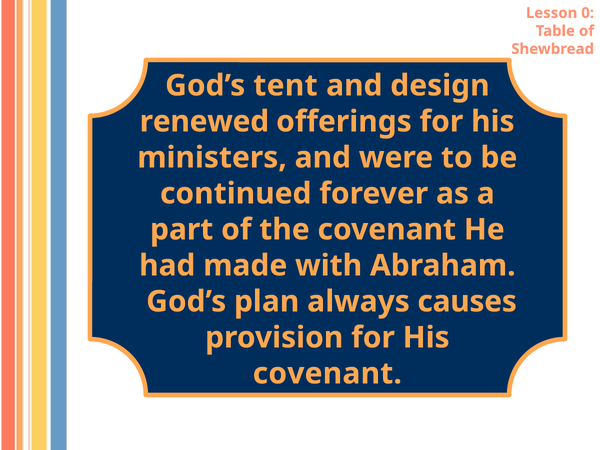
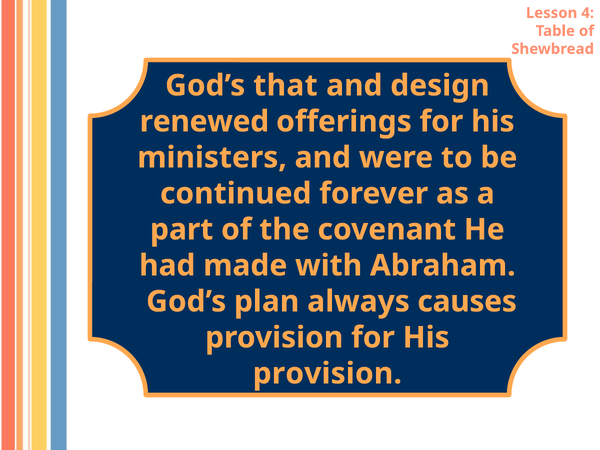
0: 0 -> 4
tent: tent -> that
covenant at (327, 374): covenant -> provision
